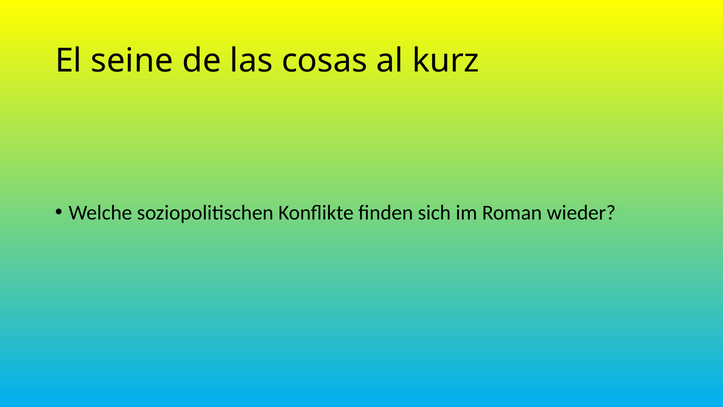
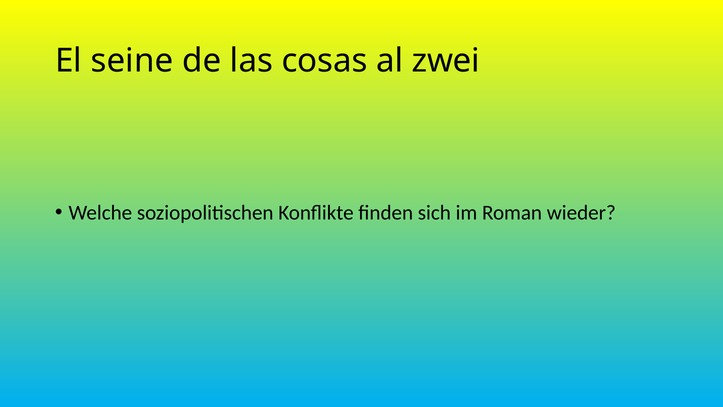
kurz: kurz -> zwei
